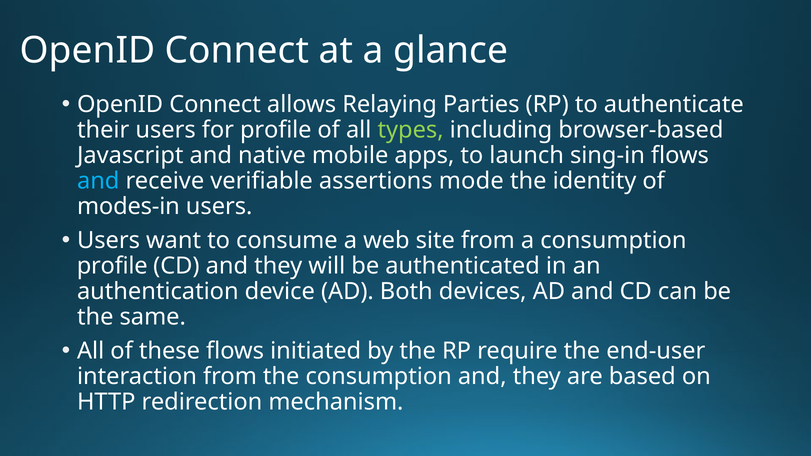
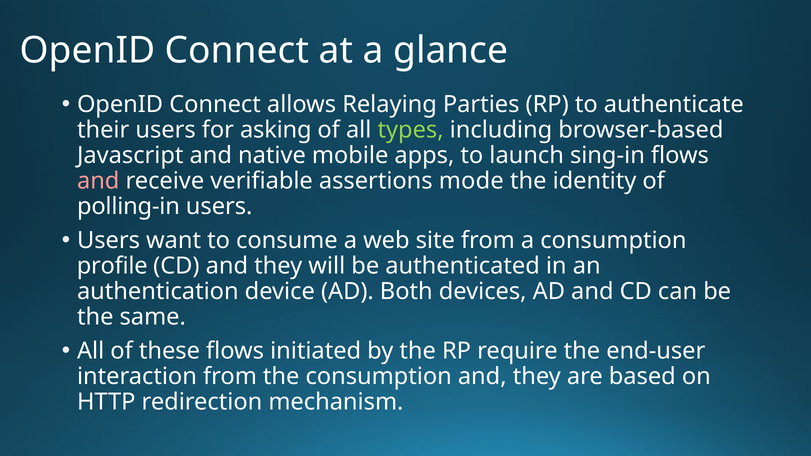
for profile: profile -> asking
and at (98, 181) colour: light blue -> pink
modes-in: modes-in -> polling-in
